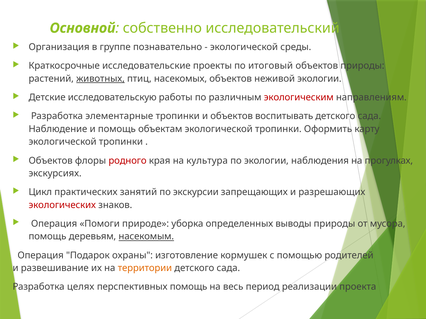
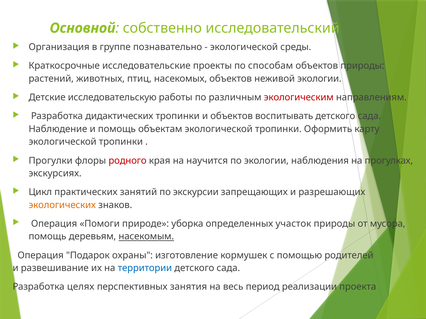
итоговый: итоговый -> способам
животных underline: present -> none
элементарные: элементарные -> дидактических
Объектов at (51, 161): Объектов -> Прогулки
культура: культура -> научится
экологических colour: red -> orange
выводы: выводы -> участок
территории colour: orange -> blue
перспективных помощь: помощь -> занятия
